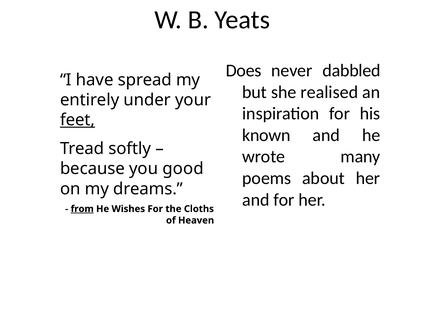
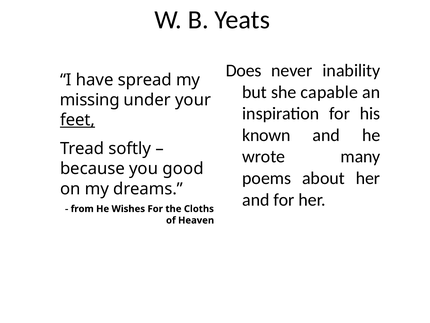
dabbled: dabbled -> inability
realised: realised -> capable
entirely: entirely -> missing
from underline: present -> none
